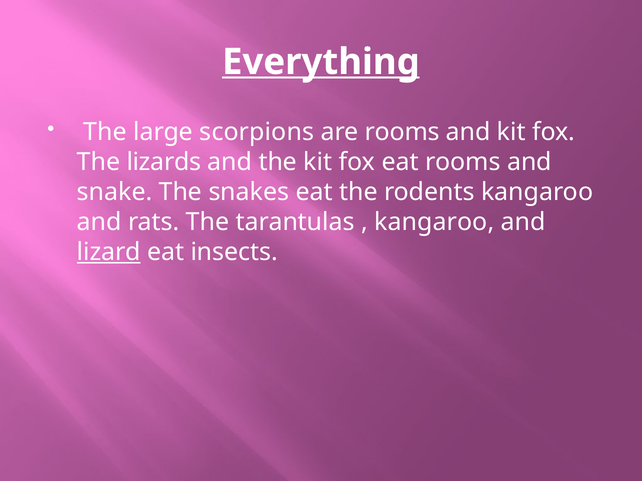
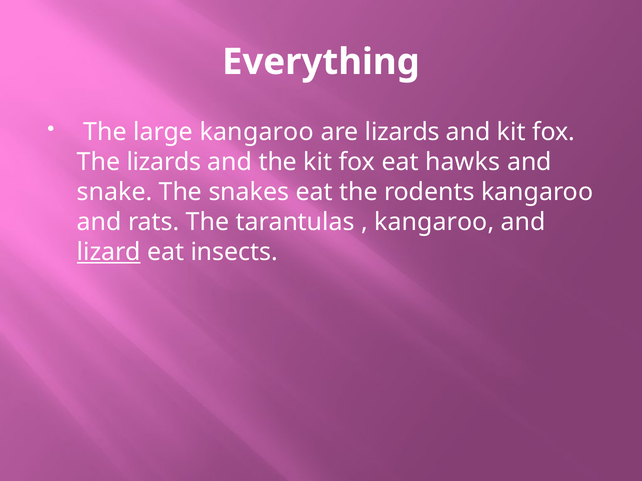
Everything underline: present -> none
large scorpions: scorpions -> kangaroo
are rooms: rooms -> lizards
eat rooms: rooms -> hawks
